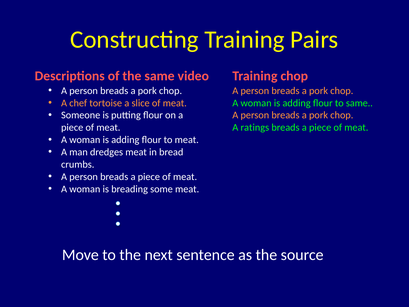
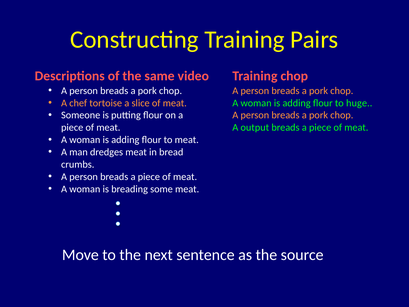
to same: same -> huge
ratings: ratings -> output
